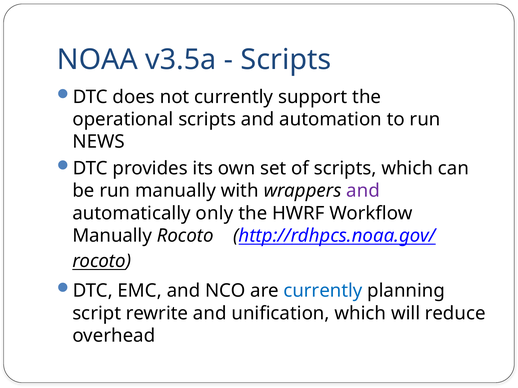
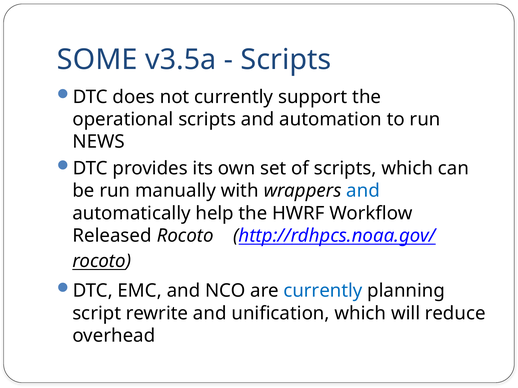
NOAA: NOAA -> SOME
and at (363, 191) colour: purple -> blue
only: only -> help
Manually at (112, 236): Manually -> Released
